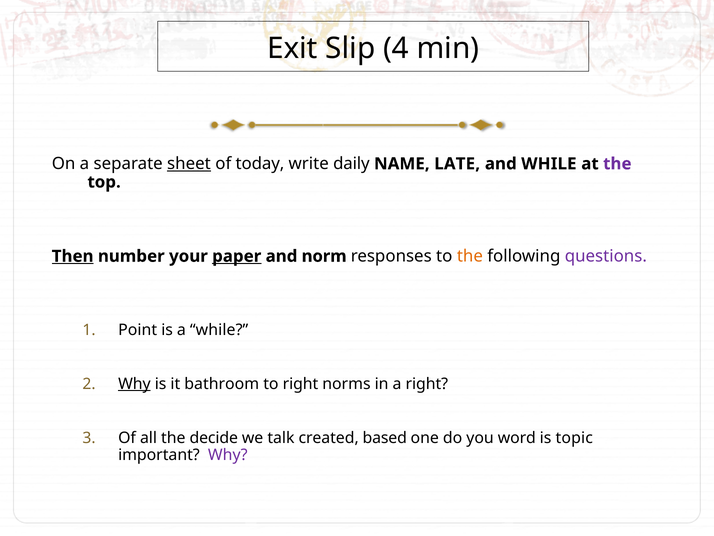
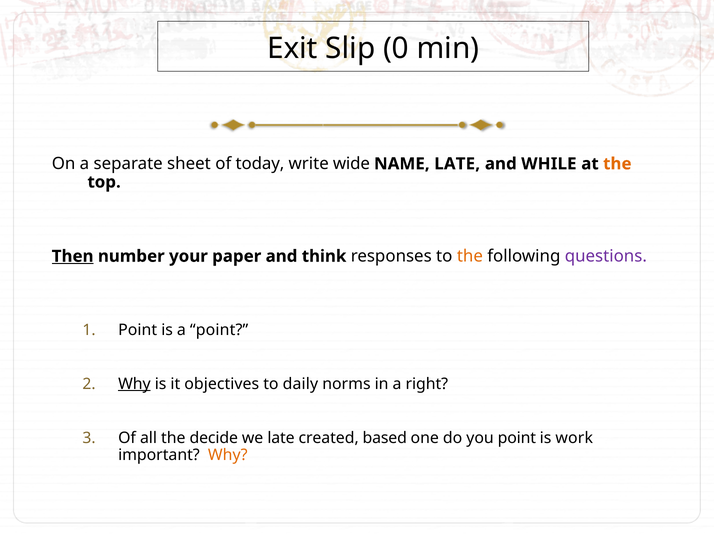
4: 4 -> 0
sheet underline: present -> none
daily: daily -> wide
the at (617, 164) colour: purple -> orange
paper underline: present -> none
norm: norm -> think
a while: while -> point
bathroom: bathroom -> objectives
to right: right -> daily
we talk: talk -> late
you word: word -> point
topic: topic -> work
Why at (228, 455) colour: purple -> orange
